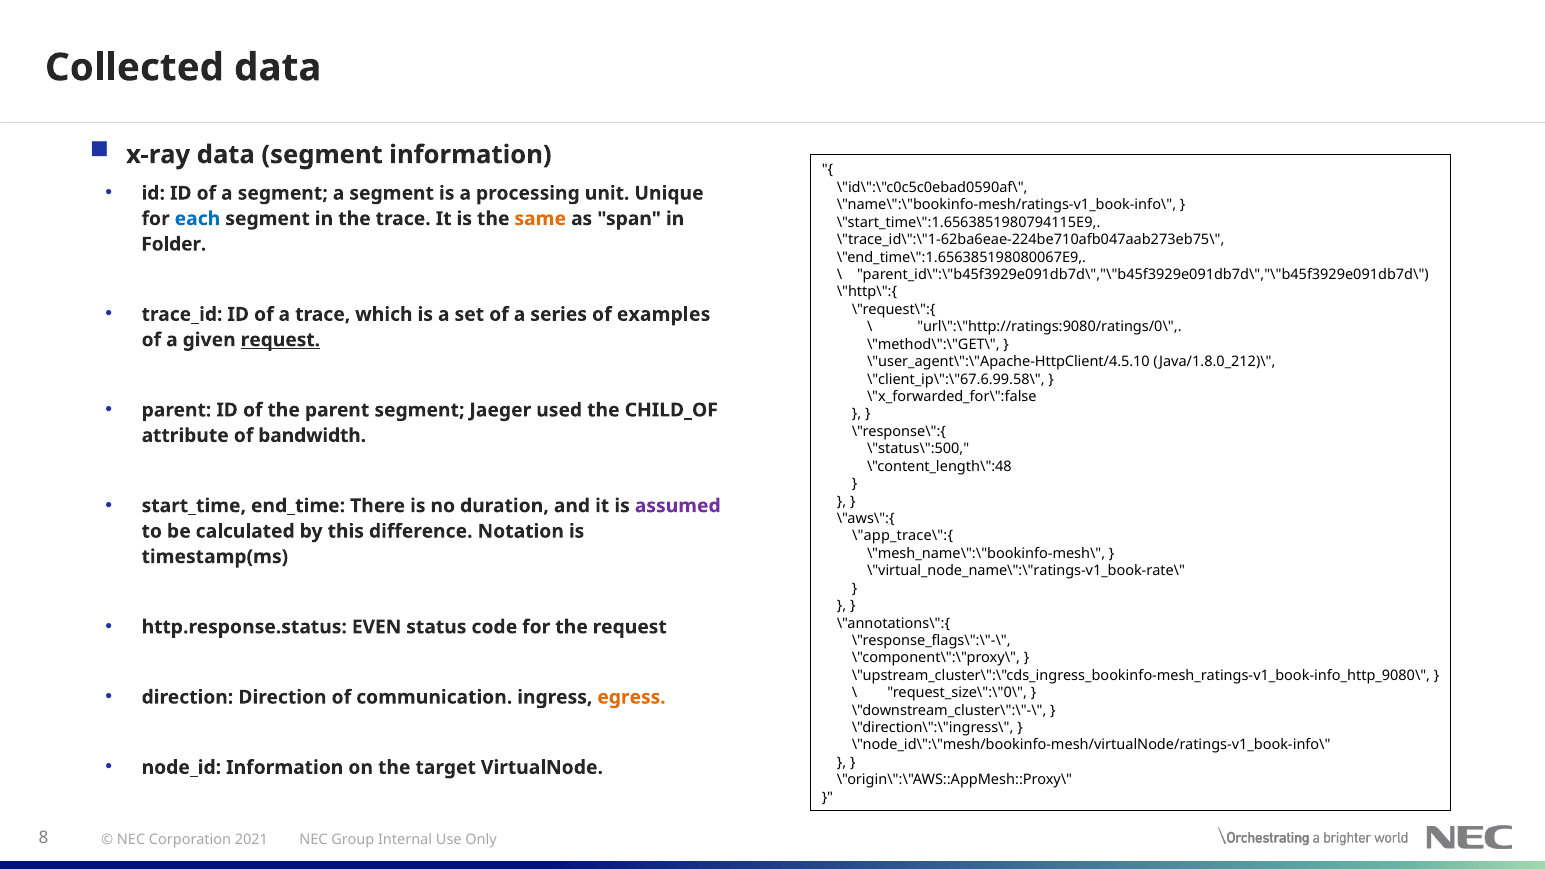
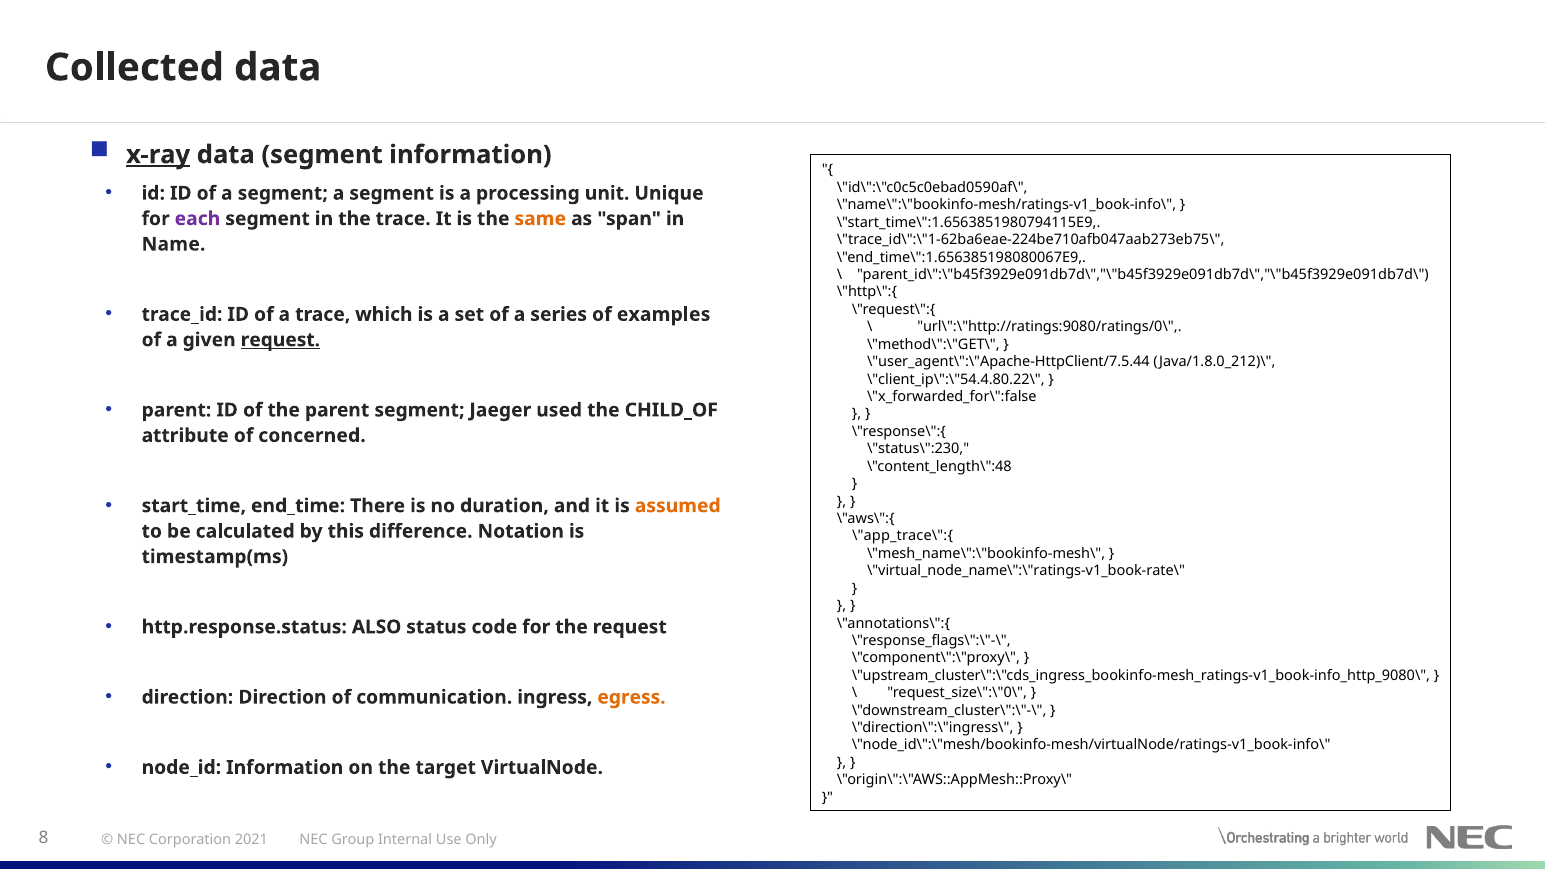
x-ray underline: none -> present
each colour: blue -> purple
Folder: Folder -> Name
\"user_agent\":\"Apache-HttpClient/4.5.10: \"user_agent\":\"Apache-HttpClient/4.5.10 -> \"user_agent\":\"Apache-HttpClient/7.5.44
\"client_ip\":\"67.6.99.58\: \"client_ip\":\"67.6.99.58\ -> \"client_ip\":\"54.4.80.22\
bandwidth: bandwidth -> concerned
\"status\":500: \"status\":500 -> \"status\":230
assumed colour: purple -> orange
EVEN: EVEN -> ALSO
